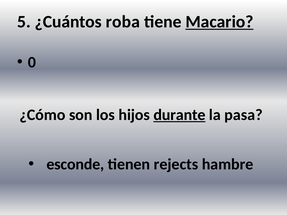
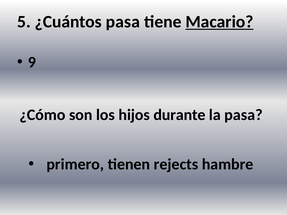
¿Cuántos roba: roba -> pasa
0: 0 -> 9
durante underline: present -> none
esconde: esconde -> primero
